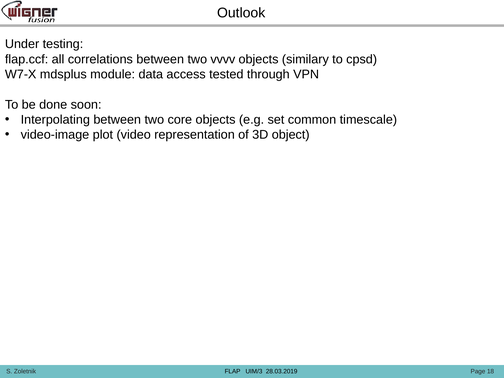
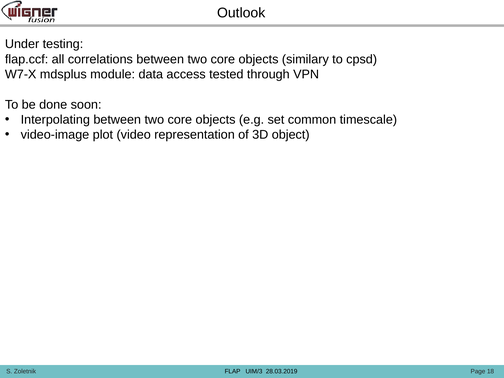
correlations between two vvvv: vvvv -> core
